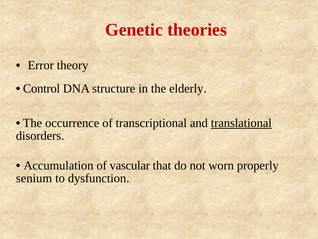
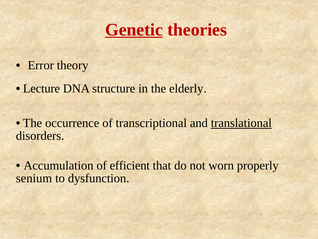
Genetic underline: none -> present
Control: Control -> Lecture
vascular: vascular -> efficient
